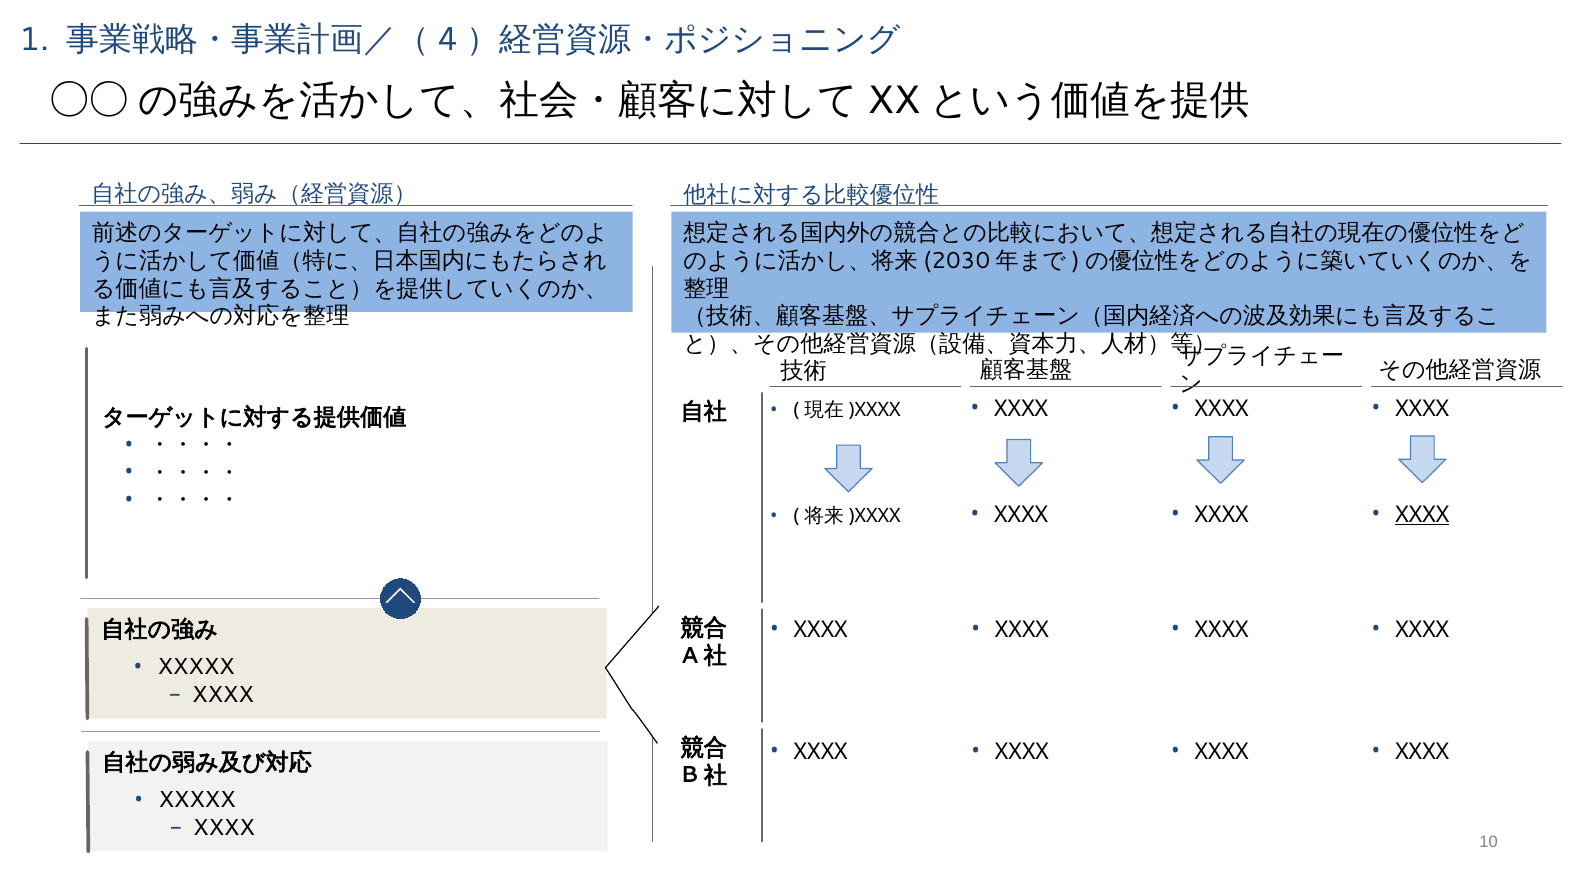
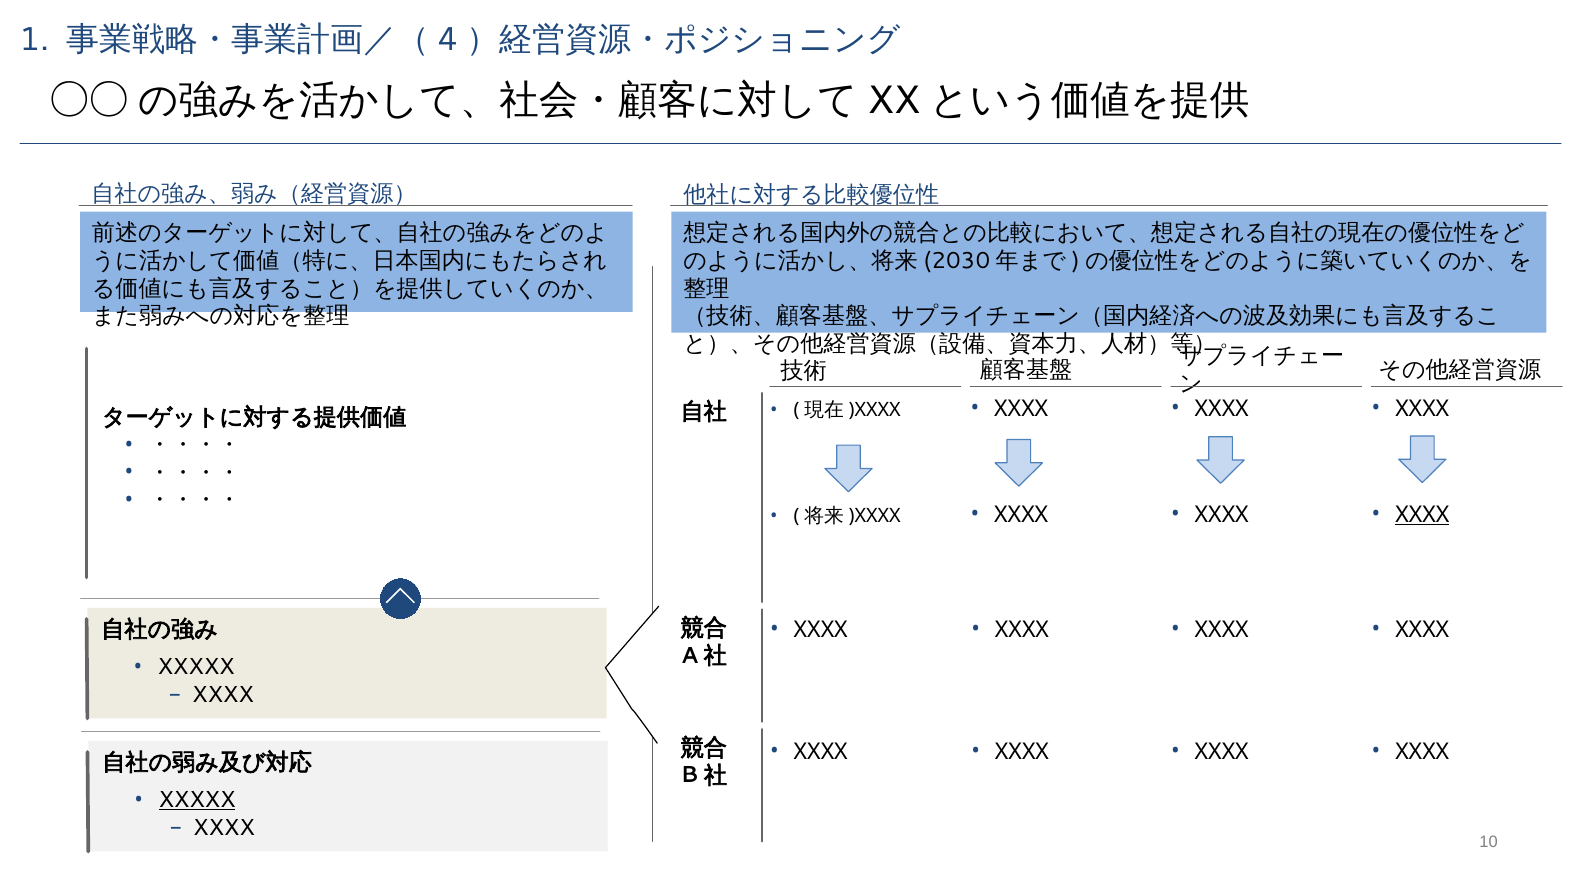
XXXXX at (197, 799) underline: none -> present
